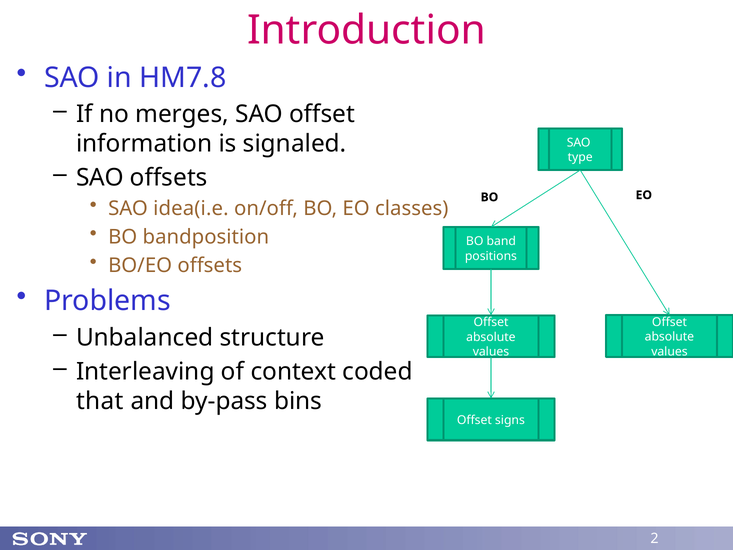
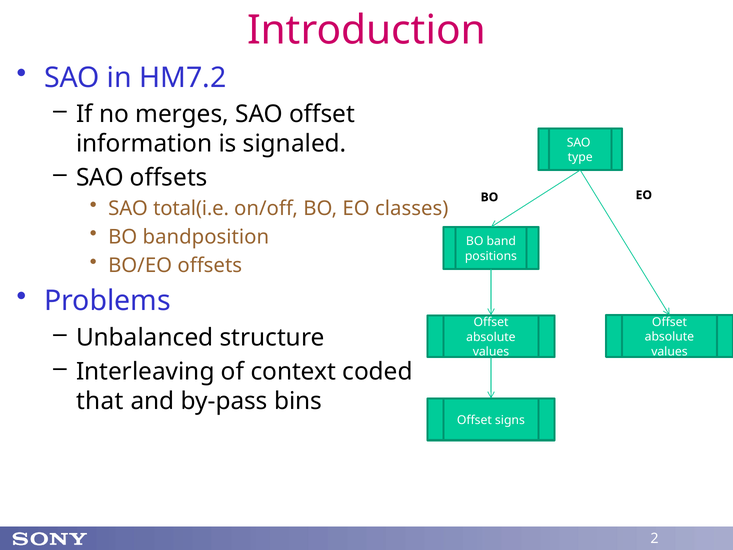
HM7.8: HM7.8 -> HM7.2
idea(i.e: idea(i.e -> total(i.e
